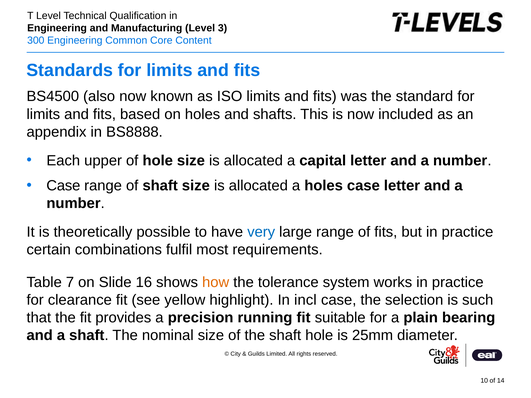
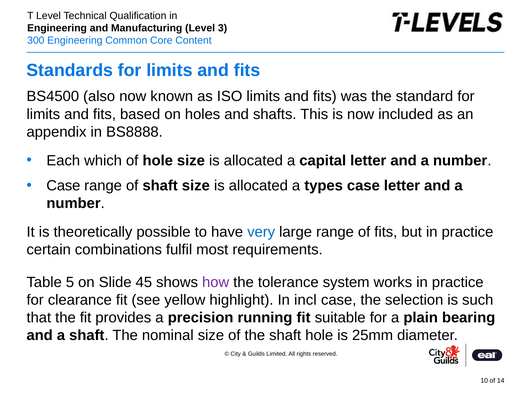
upper: upper -> which
a holes: holes -> types
7: 7 -> 5
16: 16 -> 45
how colour: orange -> purple
